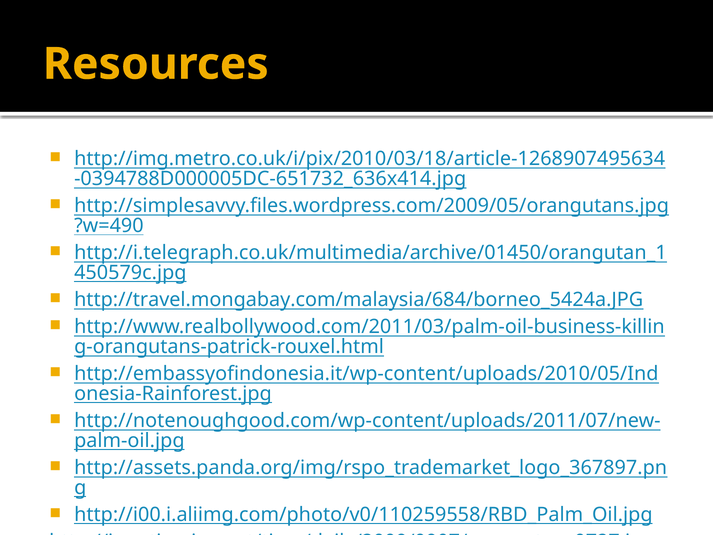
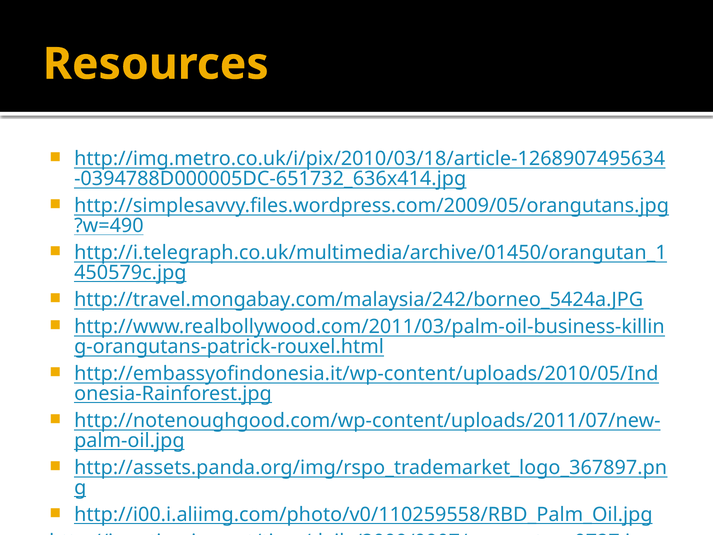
http://travel.mongabay.com/malaysia/684/borneo_5424a.JPG: http://travel.mongabay.com/malaysia/684/borneo_5424a.JPG -> http://travel.mongabay.com/malaysia/242/borneo_5424a.JPG
